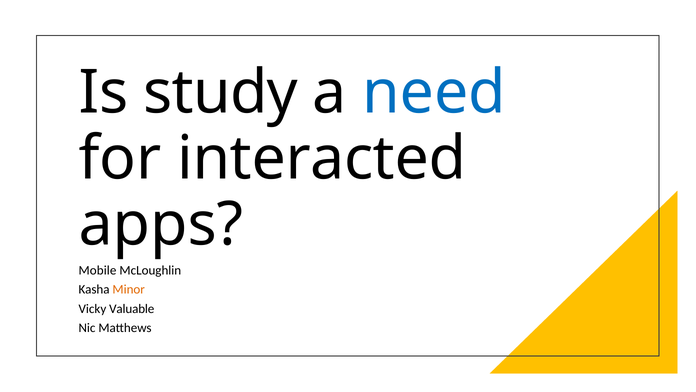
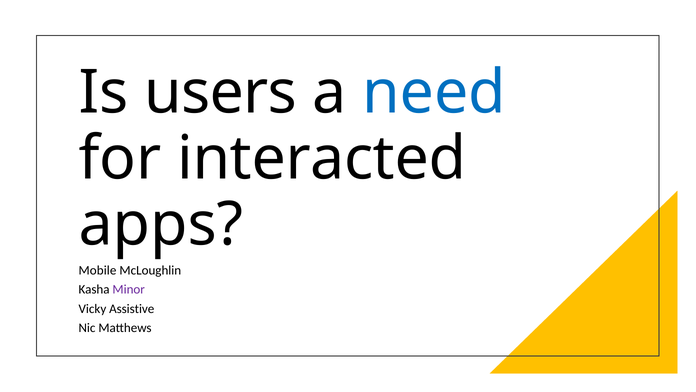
study: study -> users
Minor colour: orange -> purple
Valuable: Valuable -> Assistive
